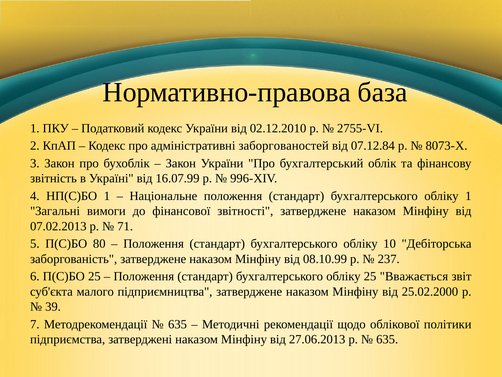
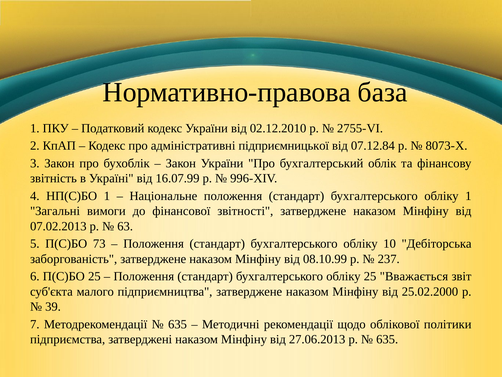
заборгованостей: заборгованостей -> підприємницької
71: 71 -> 63
80: 80 -> 73
